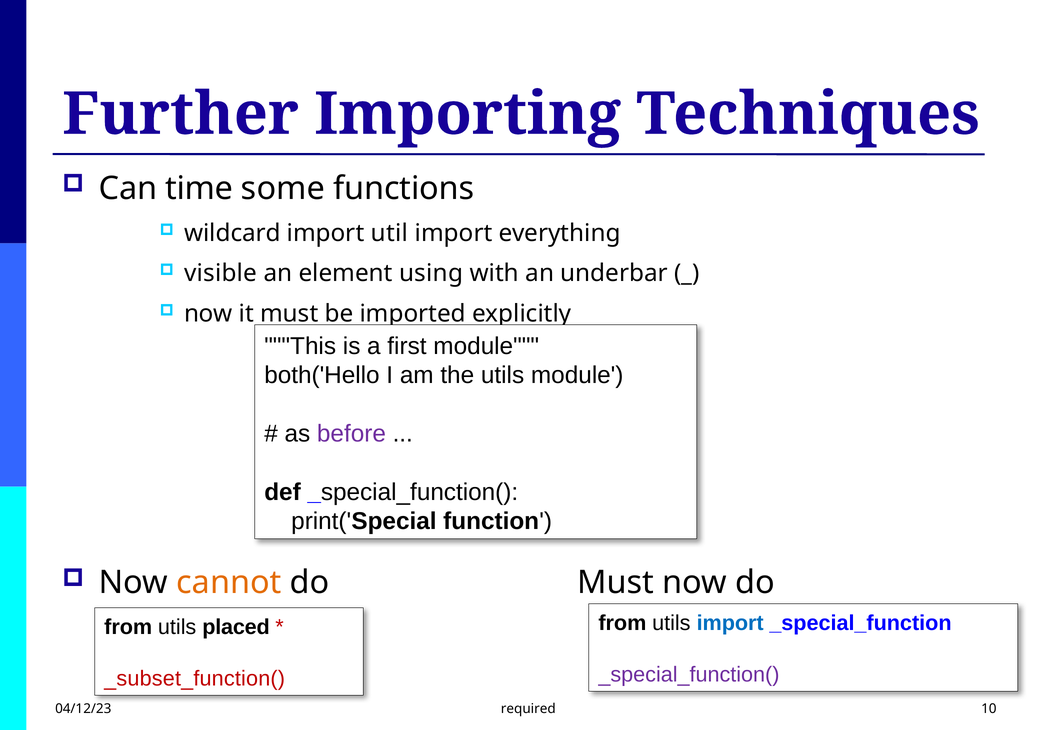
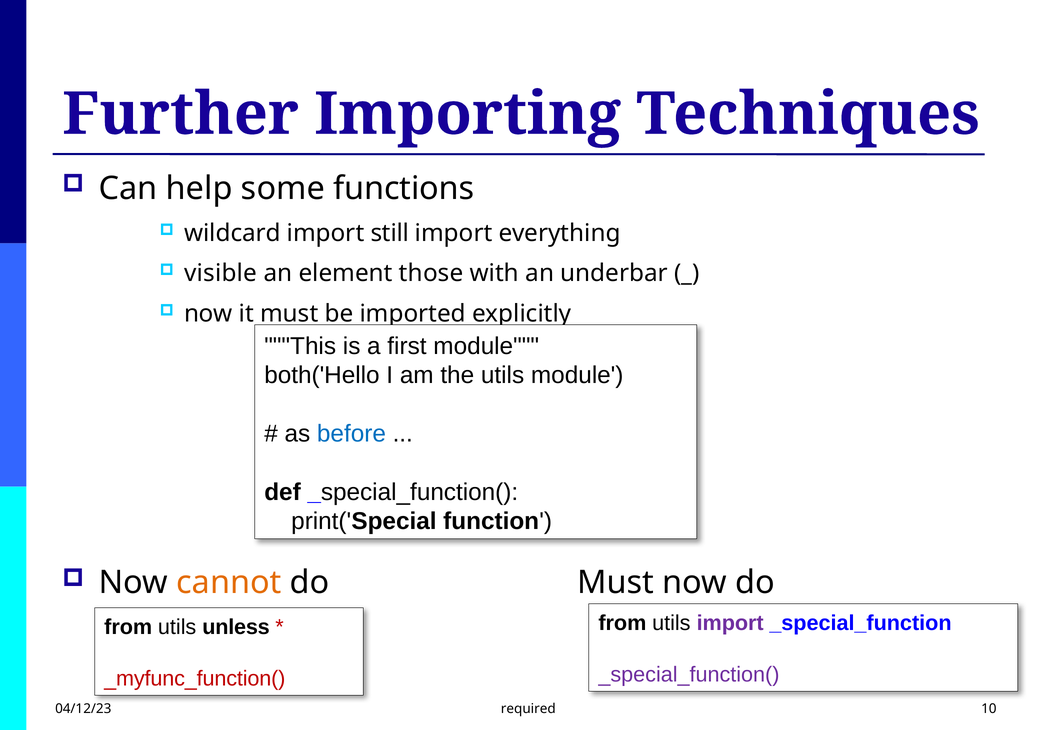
time: time -> help
util: util -> still
using: using -> those
before colour: purple -> blue
import at (730, 623) colour: blue -> purple
placed: placed -> unless
_subset_function(: _subset_function( -> _myfunc_function(
